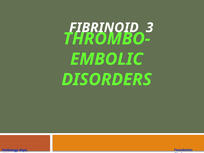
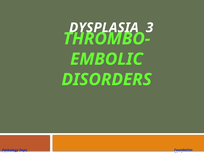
FIBRINOID: FIBRINOID -> DYSPLASIA
